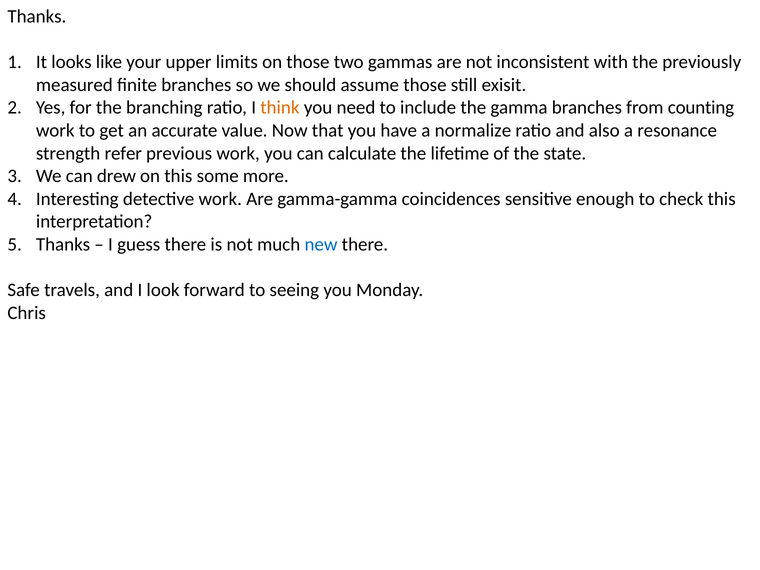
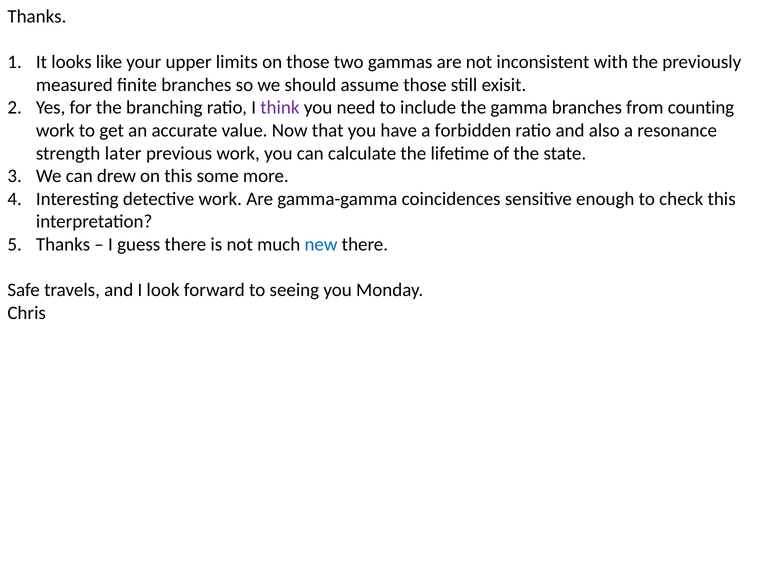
think colour: orange -> purple
normalize: normalize -> forbidden
refer: refer -> later
